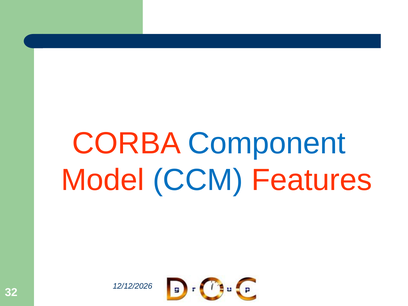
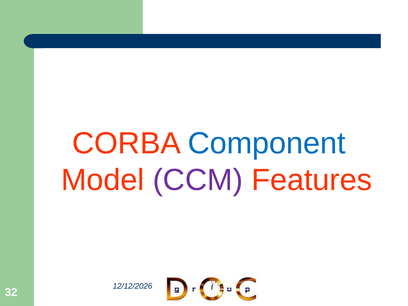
CCM colour: blue -> purple
